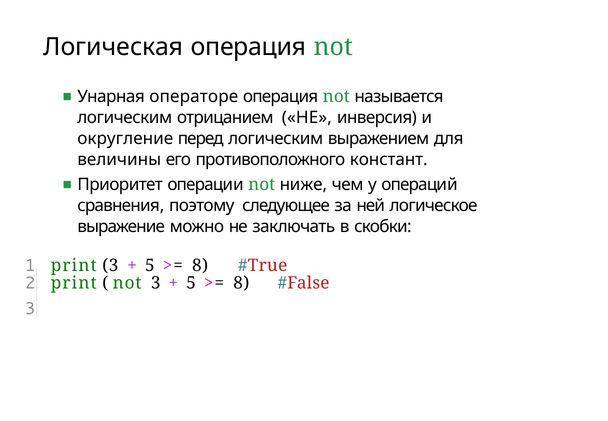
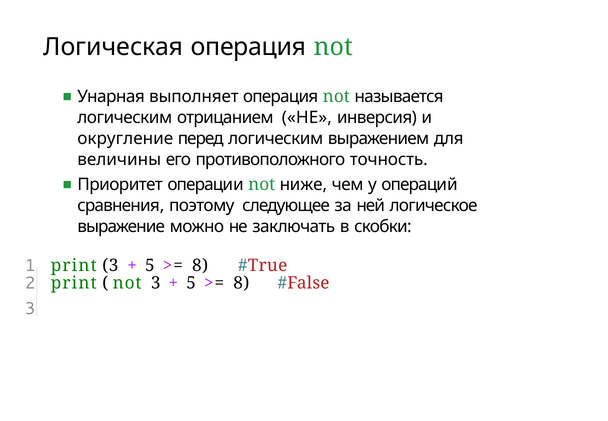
операторе: операторе -> выполняет
констант: констант -> точность
